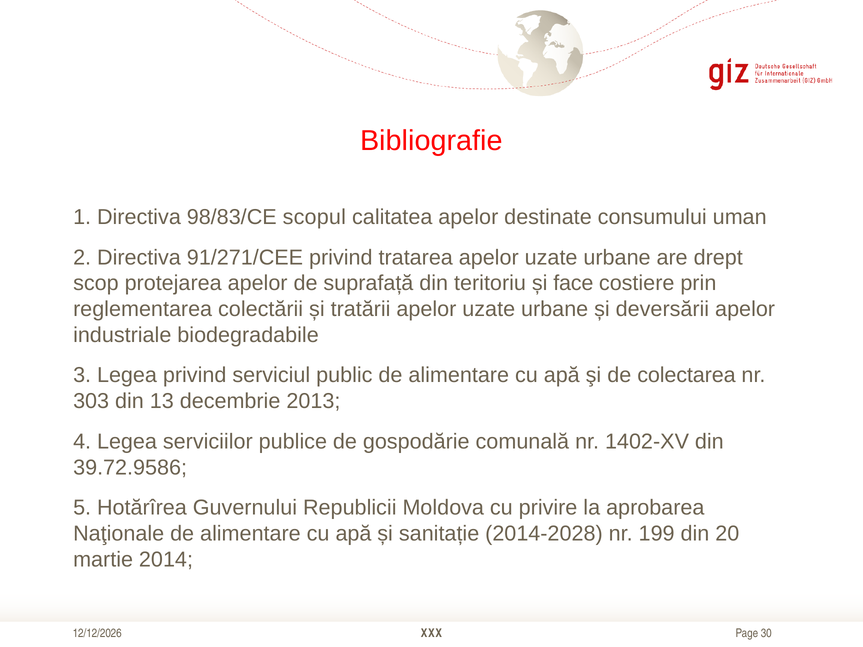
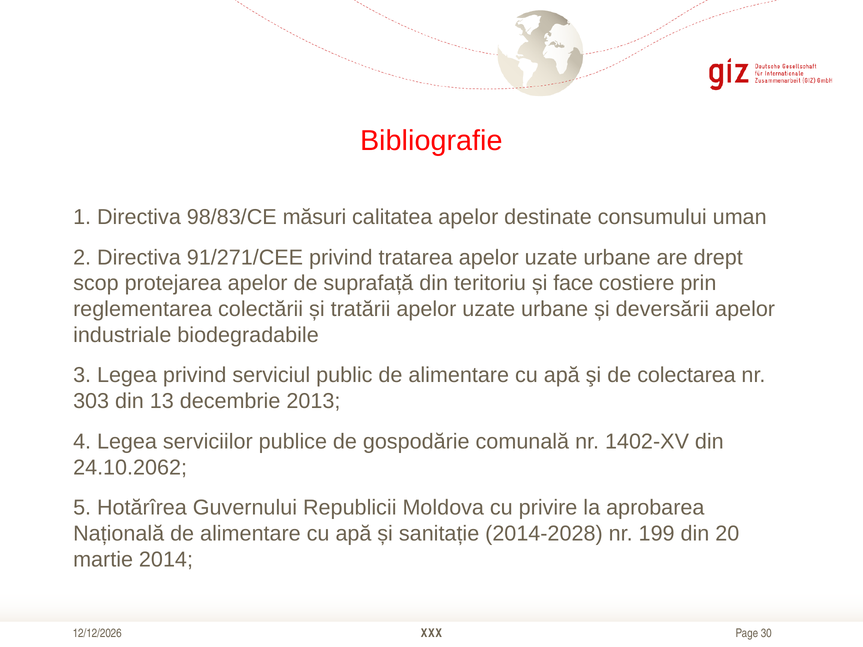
scopul: scopul -> măsuri
39.72.9586: 39.72.9586 -> 24.10.2062
Naţionale: Naţionale -> Națională
